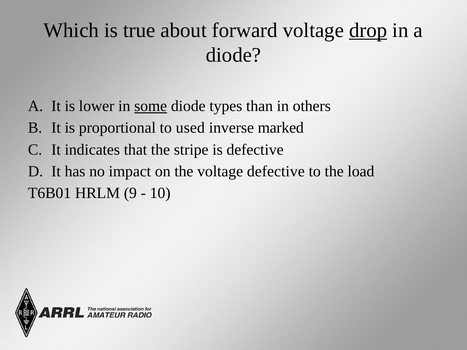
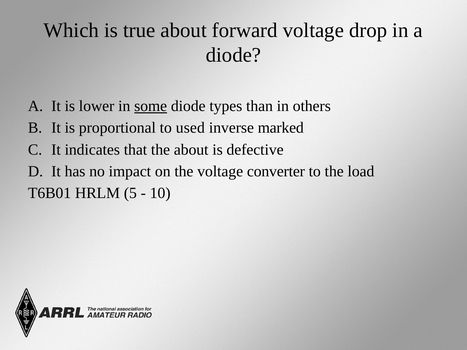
drop underline: present -> none
the stripe: stripe -> about
voltage defective: defective -> converter
9: 9 -> 5
